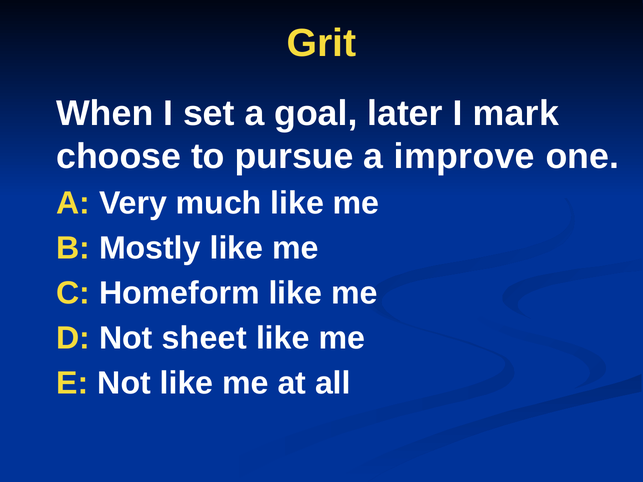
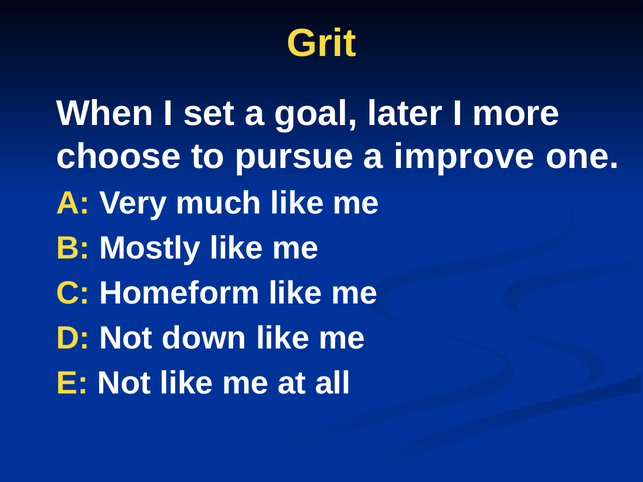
mark: mark -> more
sheet: sheet -> down
